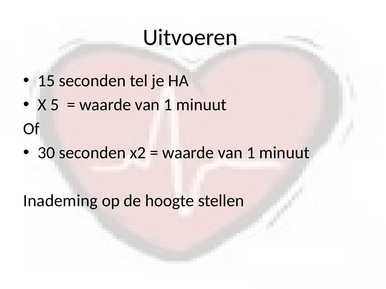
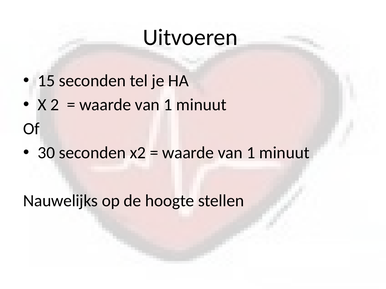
5: 5 -> 2
Inademing: Inademing -> Nauwelijks
